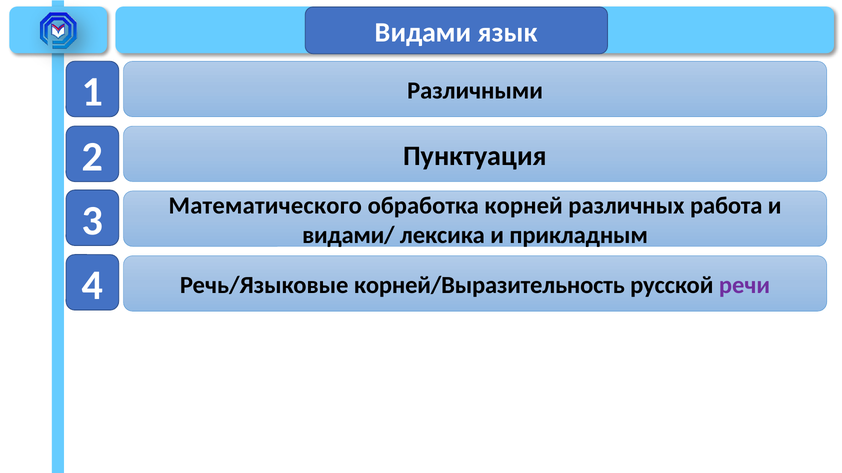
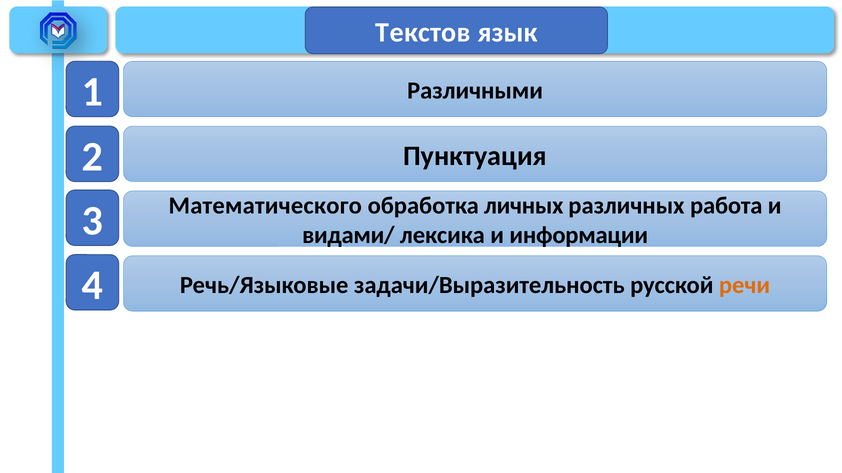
Видами: Видами -> Текстов
корней: корней -> личных
прикладным: прикладным -> информации
корней/Выразительность: корней/Выразительность -> задачи/Выразительность
речи colour: purple -> orange
